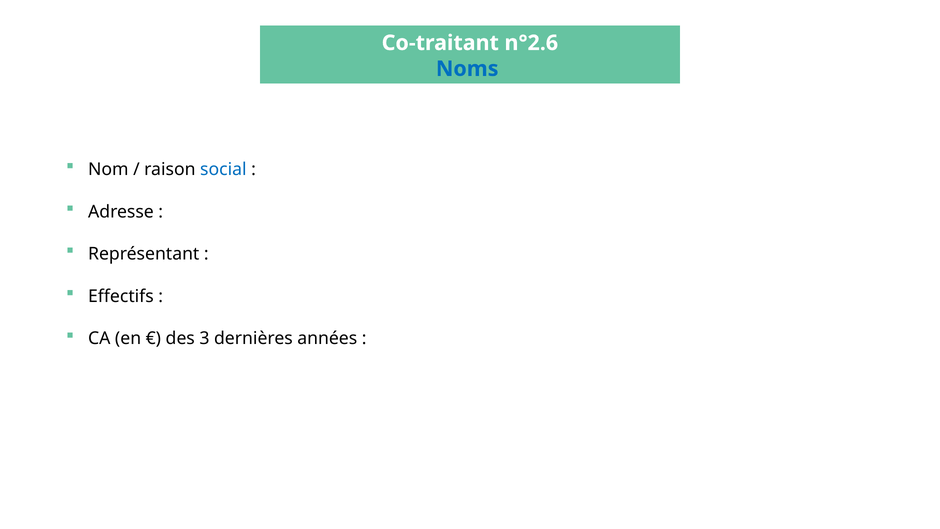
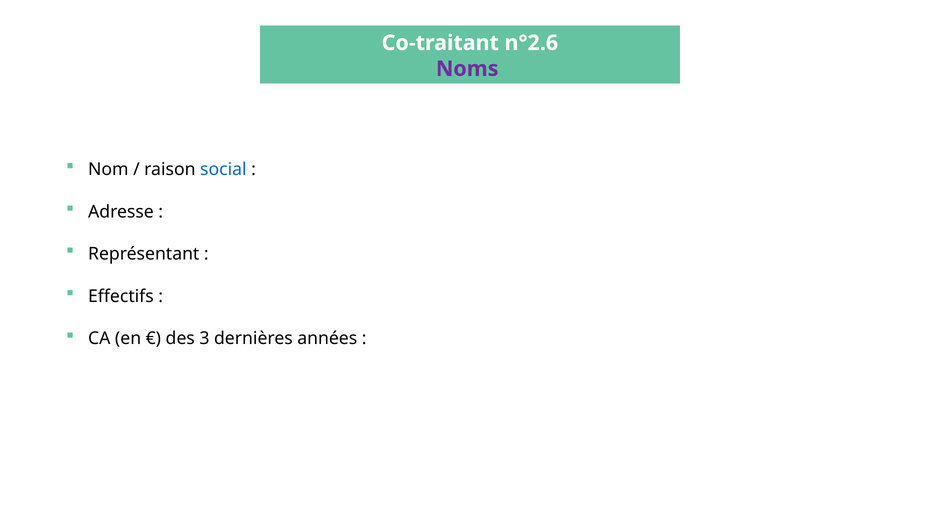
Noms colour: blue -> purple
